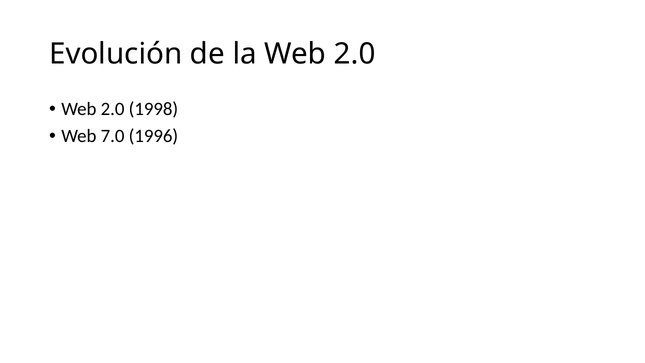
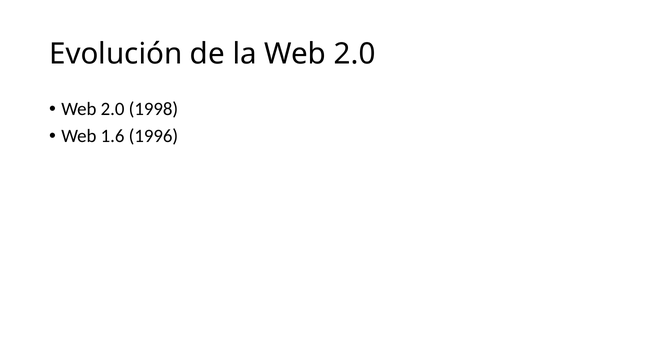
7.0: 7.0 -> 1.6
